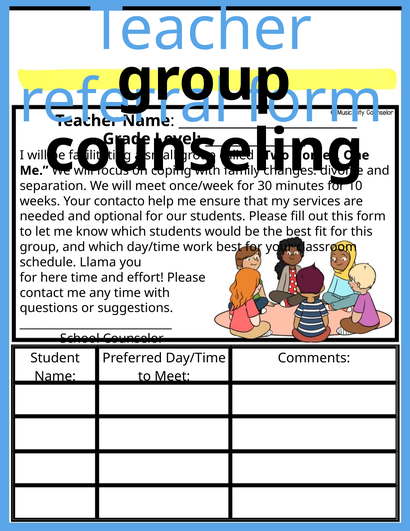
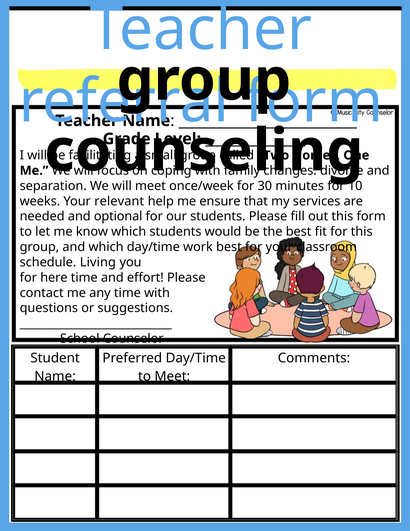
contacto: contacto -> relevant
Llama: Llama -> Living
